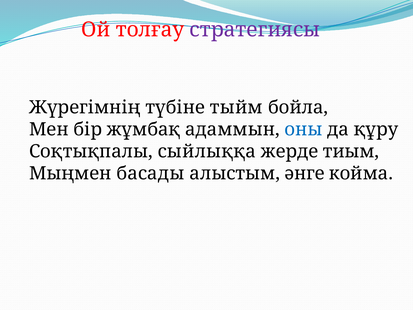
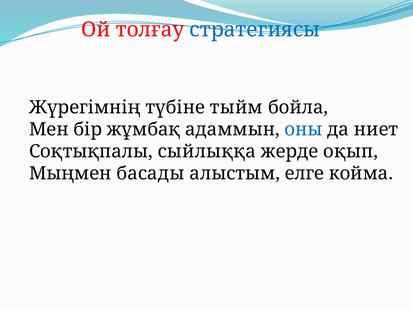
стратегиясы colour: purple -> blue
құру: құру -> ниет
тиым: тиым -> оқып
әнге: әнге -> елге
